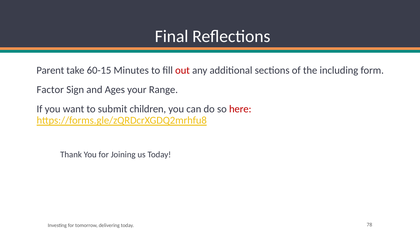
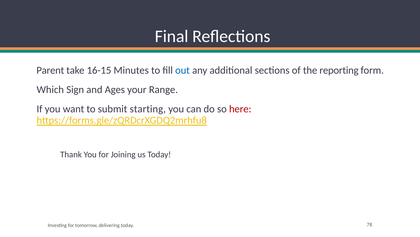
60-15: 60-15 -> 16-15
out colour: red -> blue
including: including -> reporting
Factor: Factor -> Which
children: children -> starting
